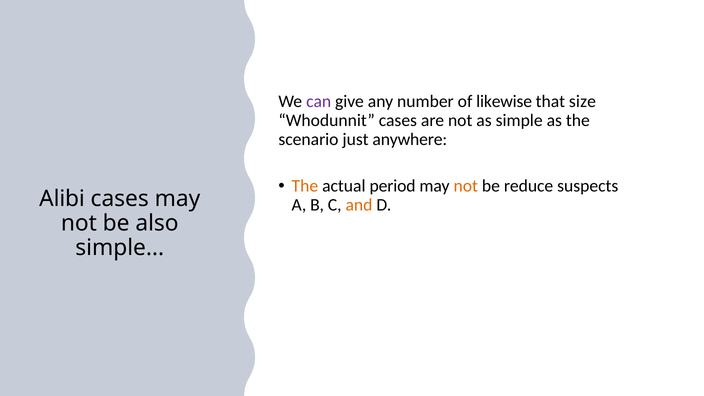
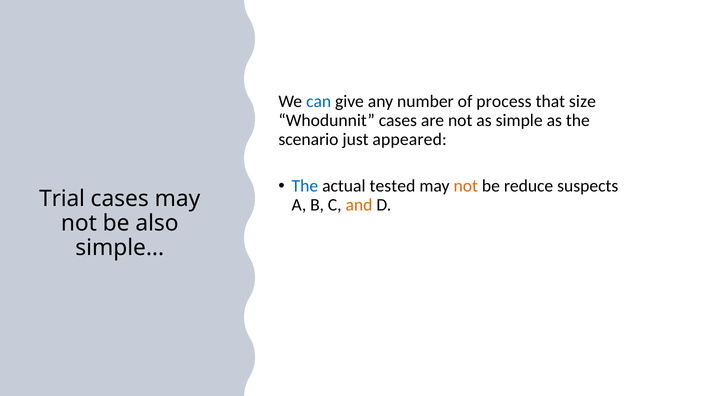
can colour: purple -> blue
likewise: likewise -> process
anywhere: anywhere -> appeared
The at (305, 186) colour: orange -> blue
period: period -> tested
Alibi: Alibi -> Trial
